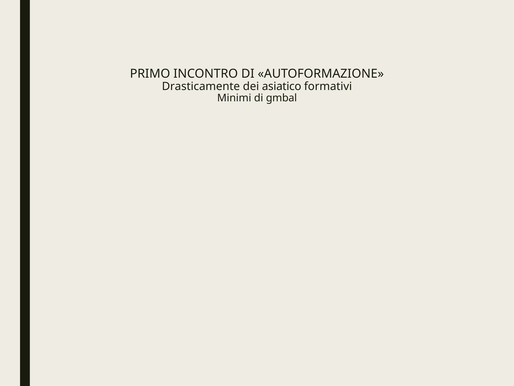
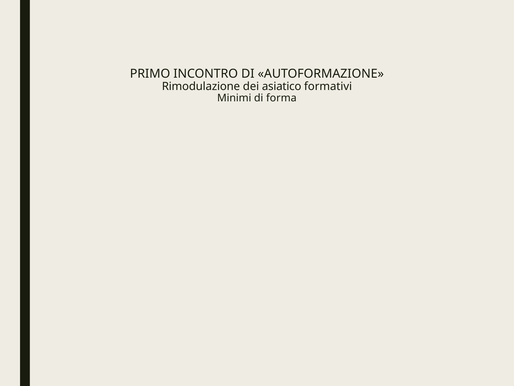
Drasticamente: Drasticamente -> Rimodulazione
gmbal: gmbal -> forma
